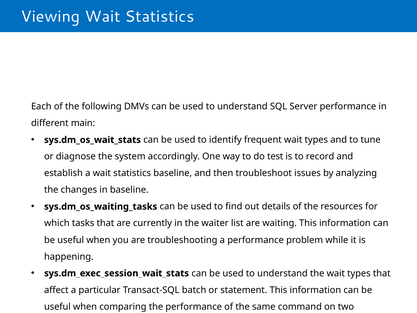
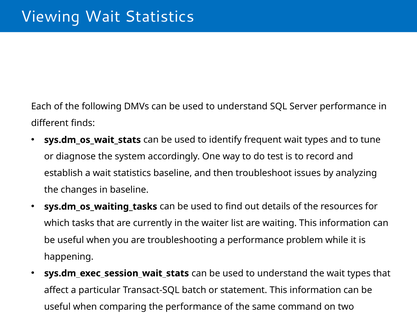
main: main -> finds
